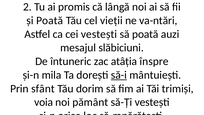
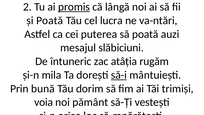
promis underline: none -> present
vieții: vieții -> lucra
cei vestești: vestești -> puterea
înspre: înspre -> rugăm
sfânt: sfânt -> bună
